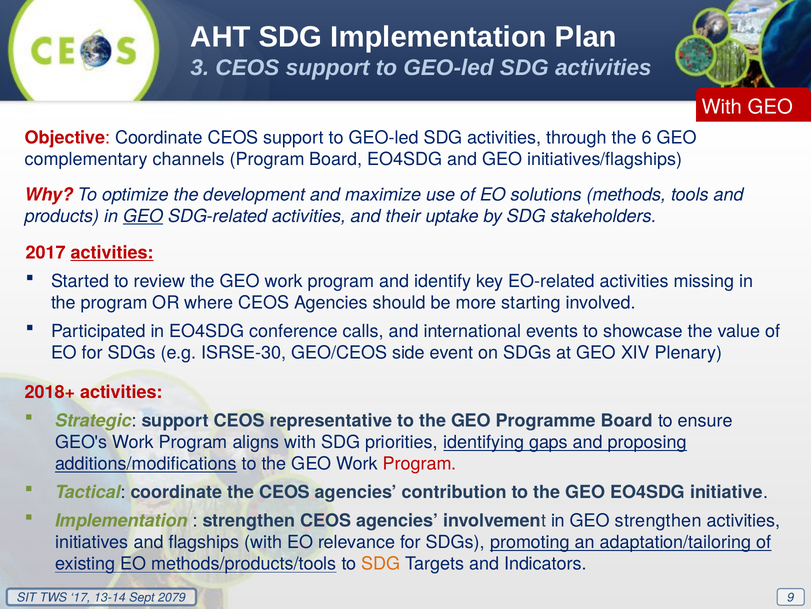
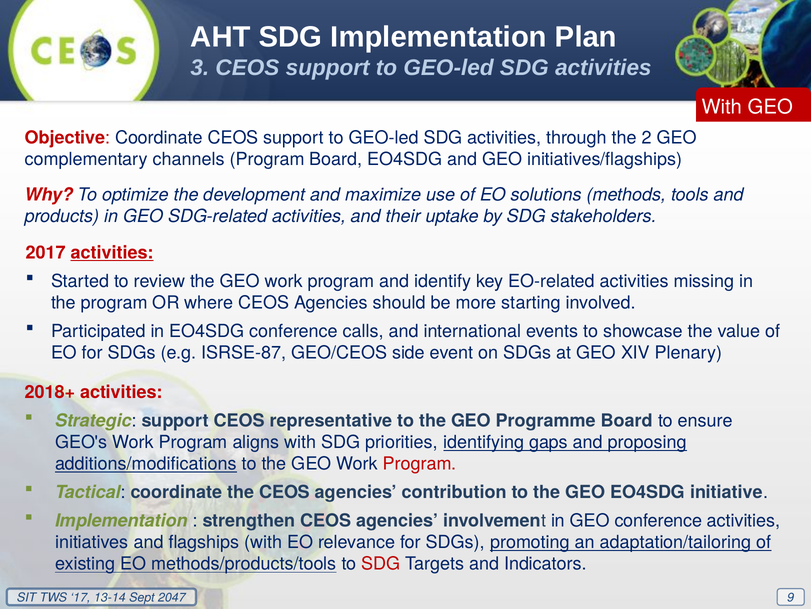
6: 6 -> 2
GEO at (143, 216) underline: present -> none
ISRSE-30: ISRSE-30 -> ISRSE-87
GEO strengthen: strengthen -> conference
SDG at (381, 563) colour: orange -> red
2079: 2079 -> 2047
